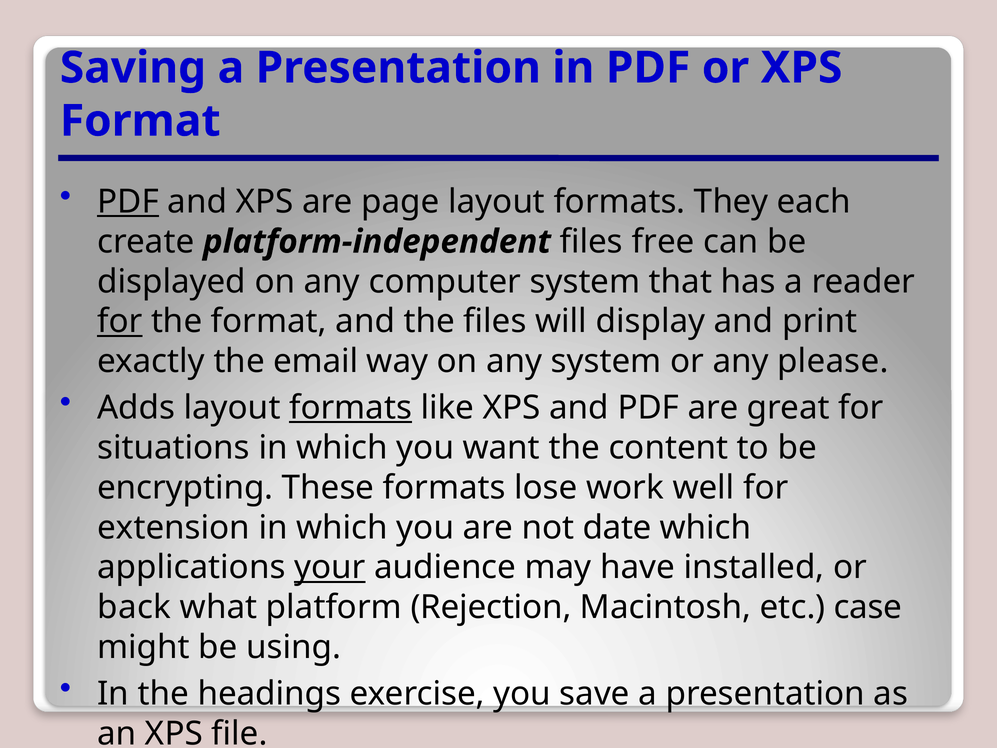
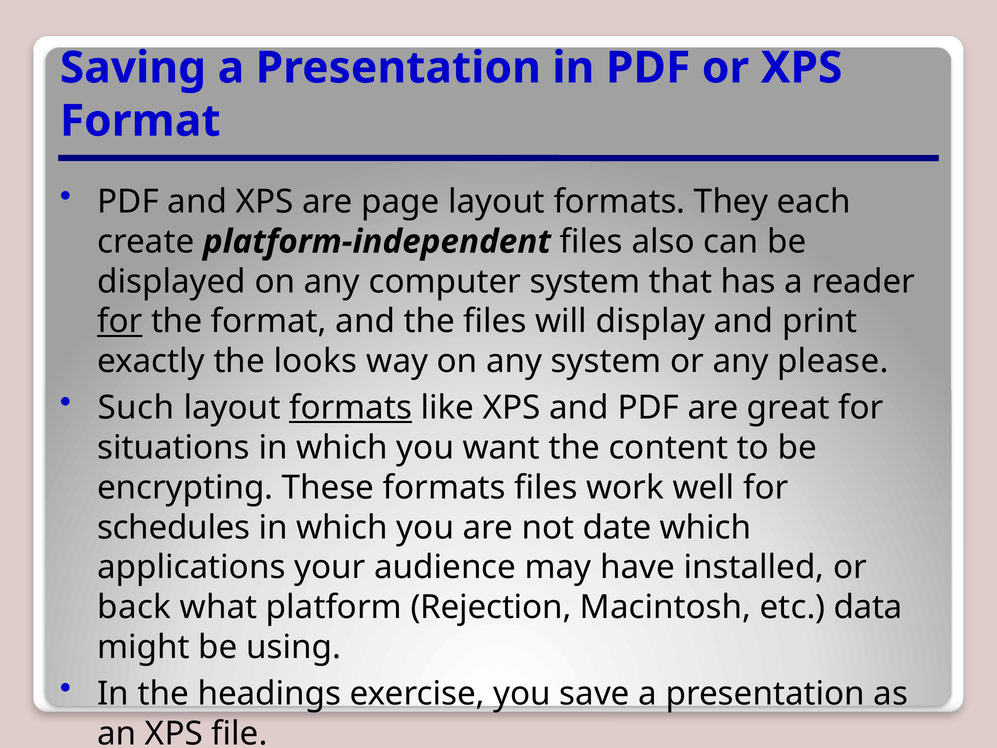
PDF at (128, 202) underline: present -> none
free: free -> also
email: email -> looks
Adds: Adds -> Such
formats lose: lose -> files
extension: extension -> schedules
your underline: present -> none
case: case -> data
